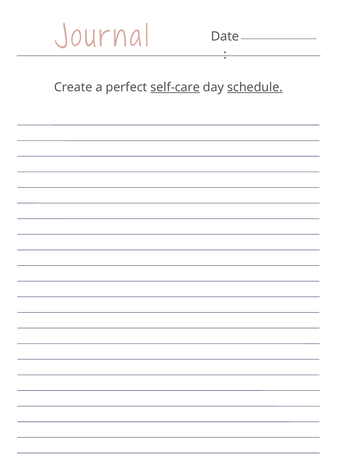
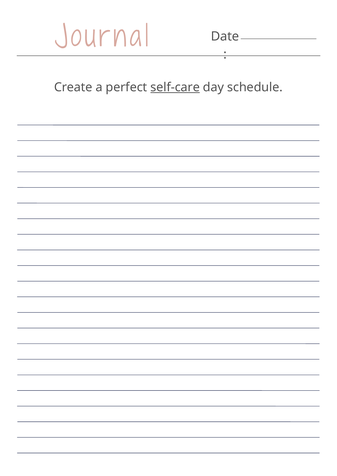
schedule underline: present -> none
